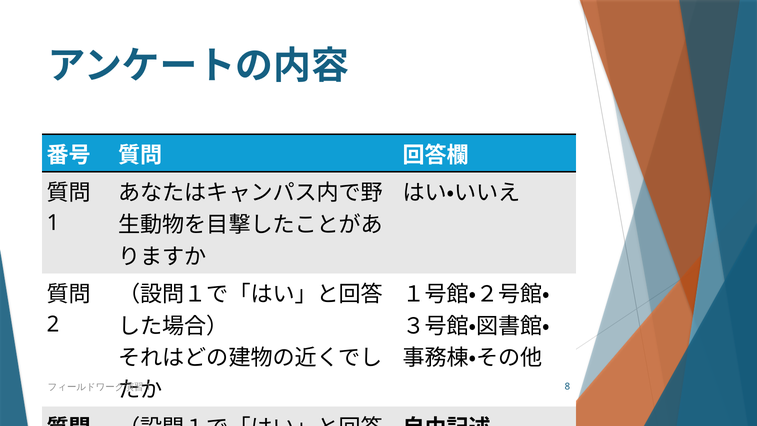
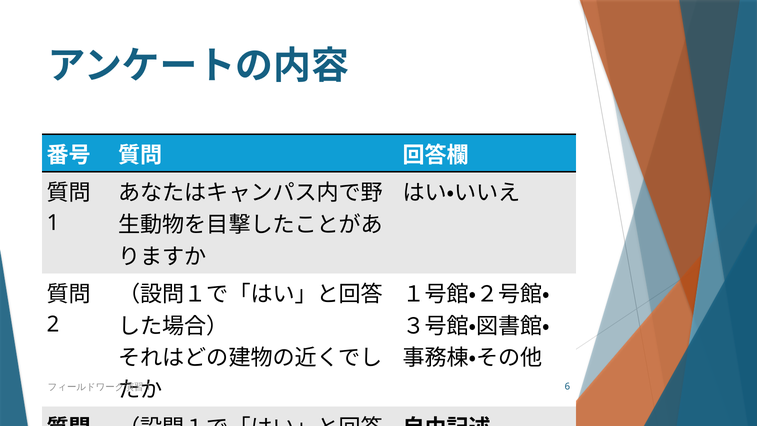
8: 8 -> 6
